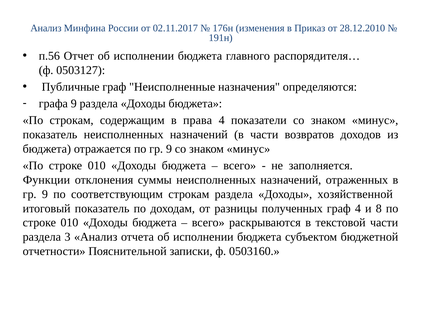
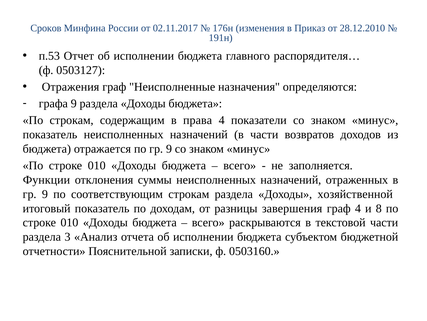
Анализ at (46, 28): Анализ -> Сроков
п.56: п.56 -> п.53
Публичные: Публичные -> Отражения
полученных: полученных -> завершения
